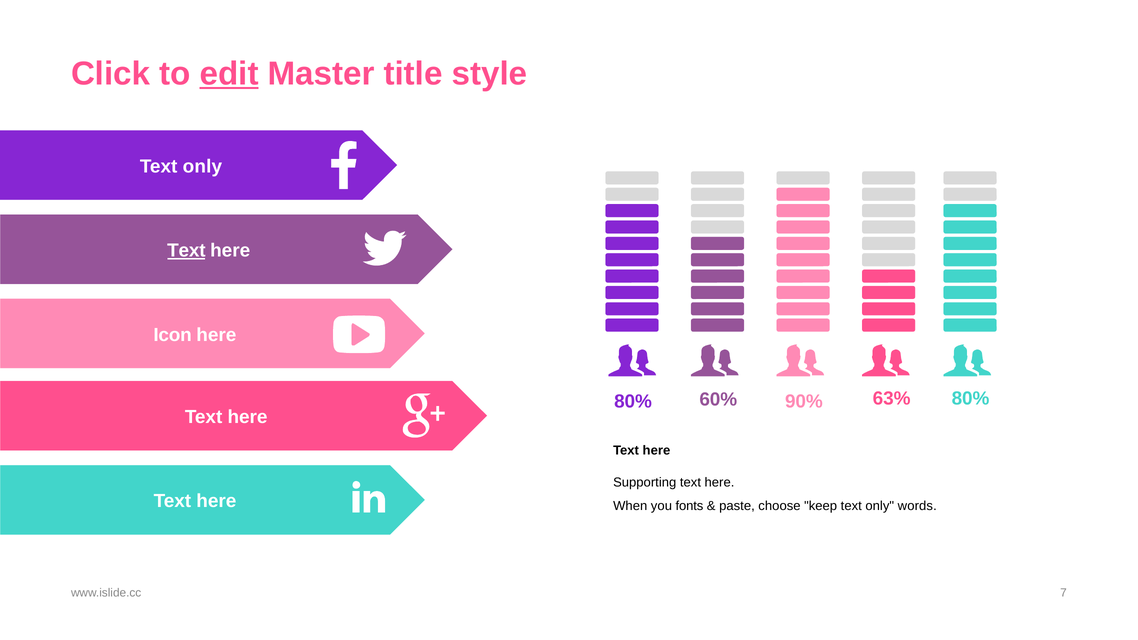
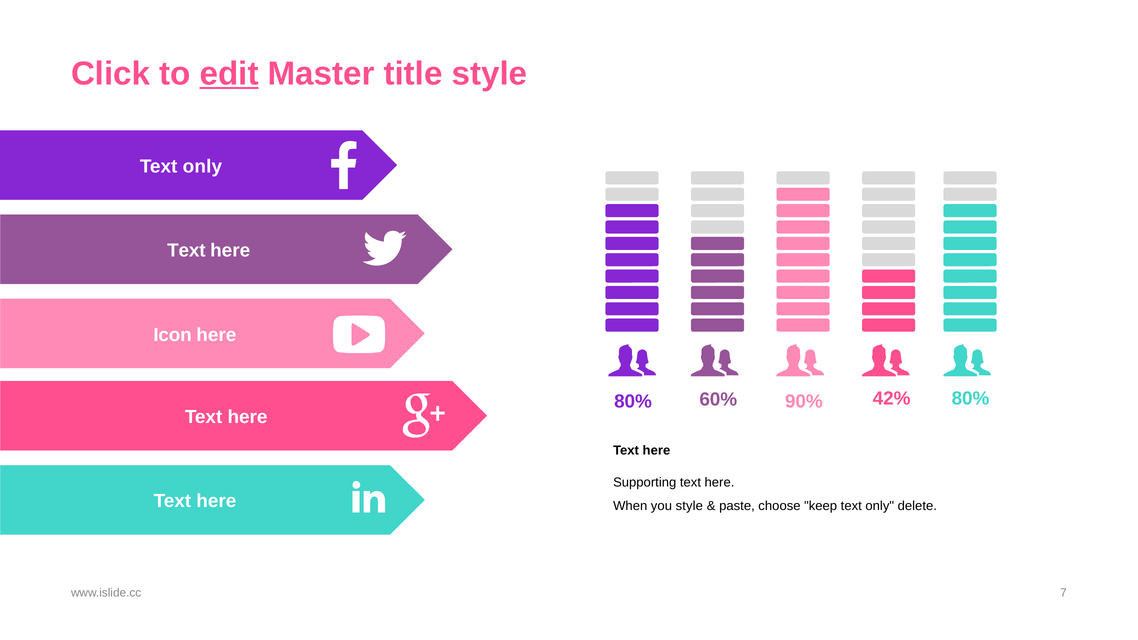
Text at (186, 251) underline: present -> none
63%: 63% -> 42%
you fonts: fonts -> style
words: words -> delete
